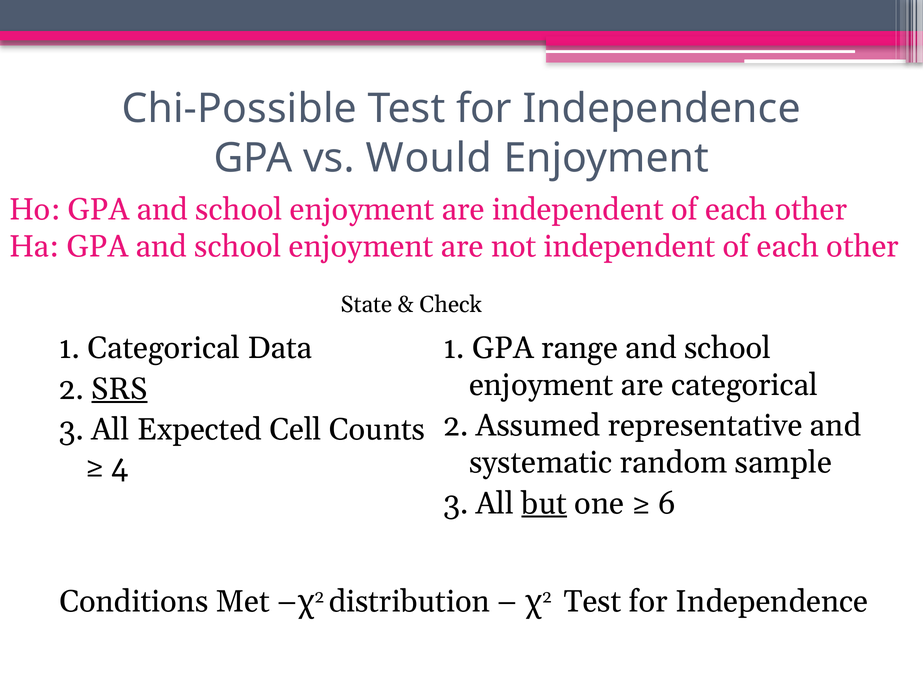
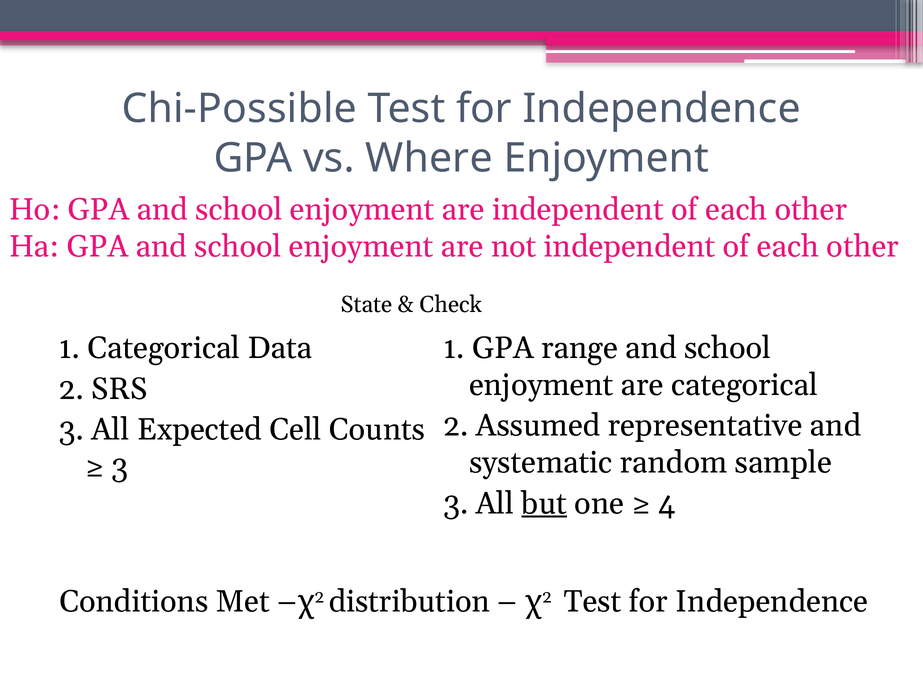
Would: Would -> Where
SRS underline: present -> none
4 at (120, 467): 4 -> 3
6: 6 -> 4
